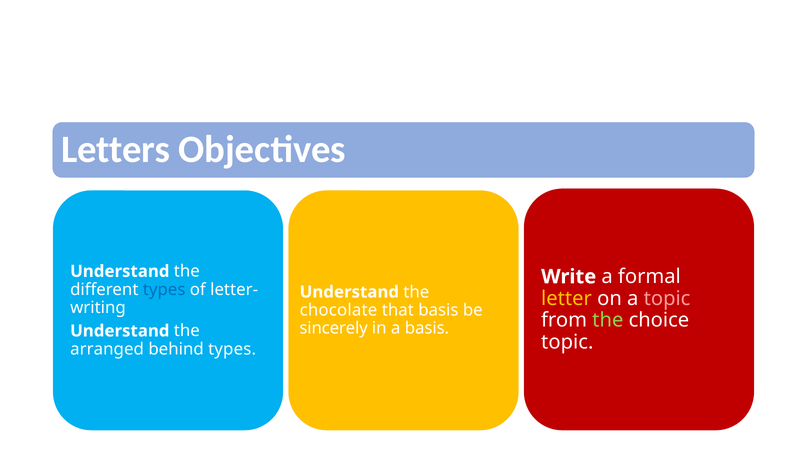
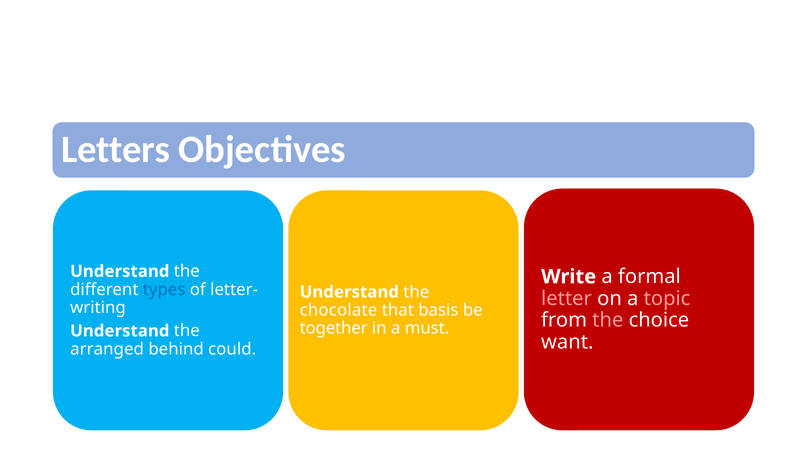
letter colour: yellow -> pink
the at (608, 320) colour: light green -> pink
sincerely: sincerely -> together
a basis: basis -> must
topic at (567, 342): topic -> want
behind types: types -> could
